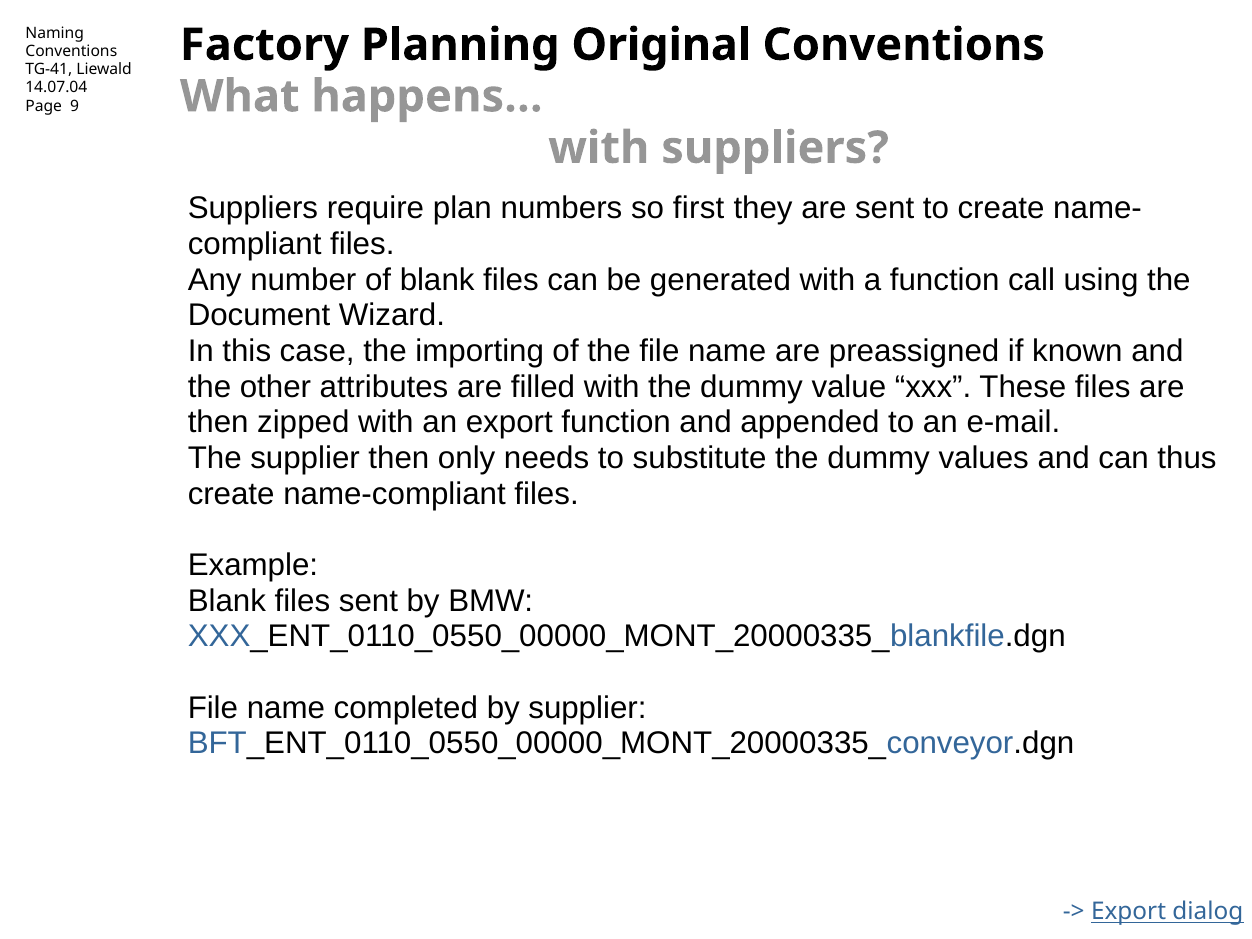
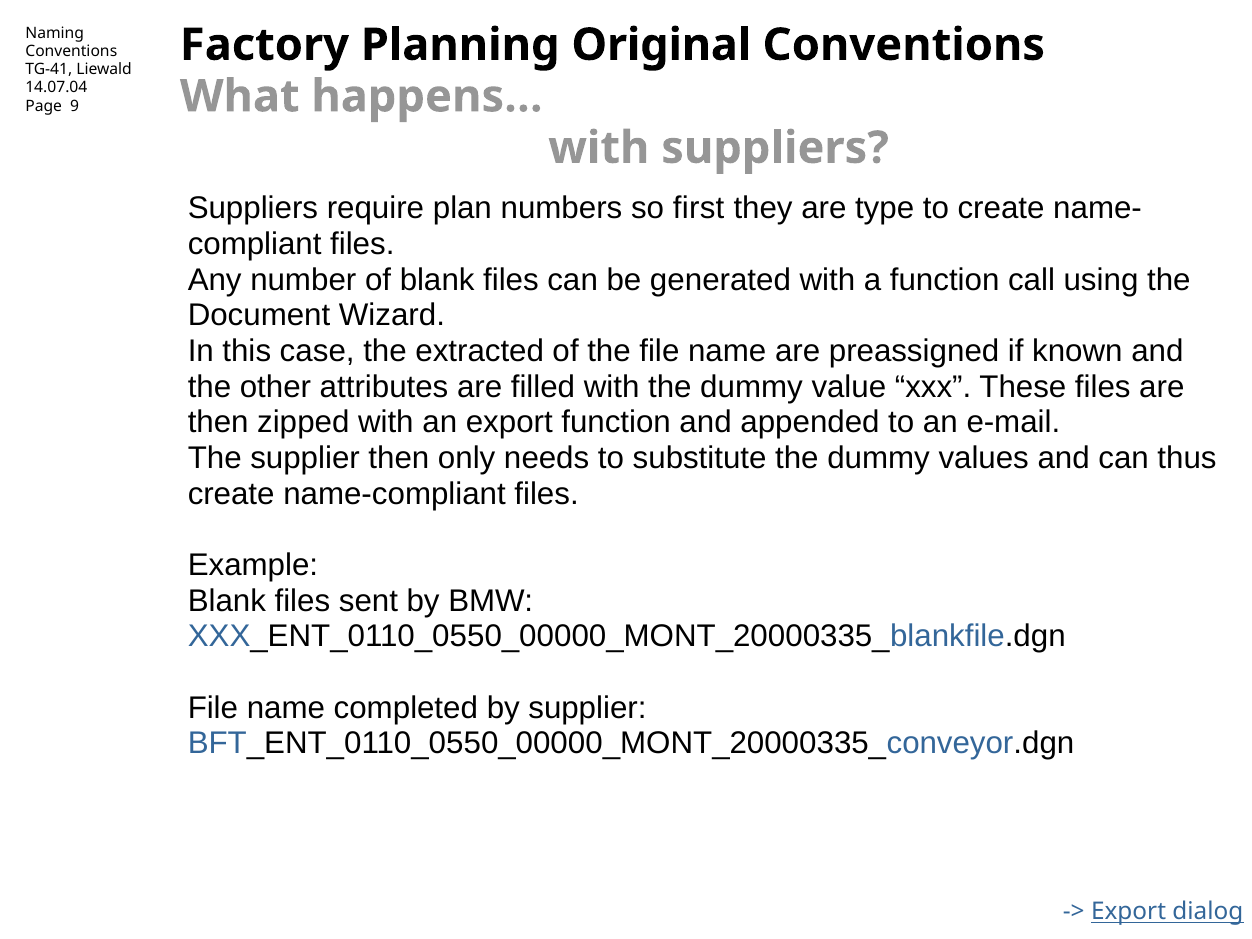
are sent: sent -> type
importing: importing -> extracted
